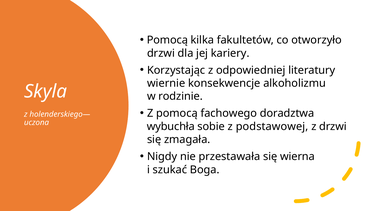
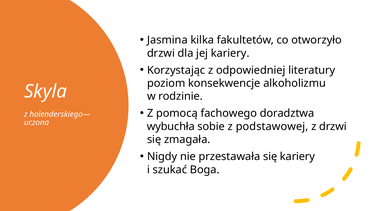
Pomocą at (167, 40): Pomocą -> Jasmina
wiernie: wiernie -> poziom
się wierna: wierna -> kariery
